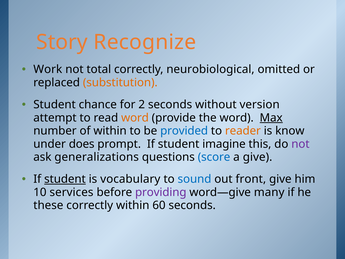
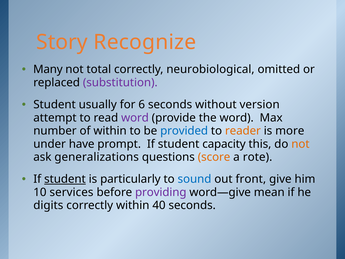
Work: Work -> Many
substitution colour: orange -> purple
chance: chance -> usually
2: 2 -> 6
word at (135, 118) colour: orange -> purple
Max underline: present -> none
know: know -> more
does: does -> have
imagine: imagine -> capacity
not at (300, 144) colour: purple -> orange
score colour: blue -> orange
a give: give -> rote
vocabulary: vocabulary -> particularly
many: many -> mean
these: these -> digits
60: 60 -> 40
